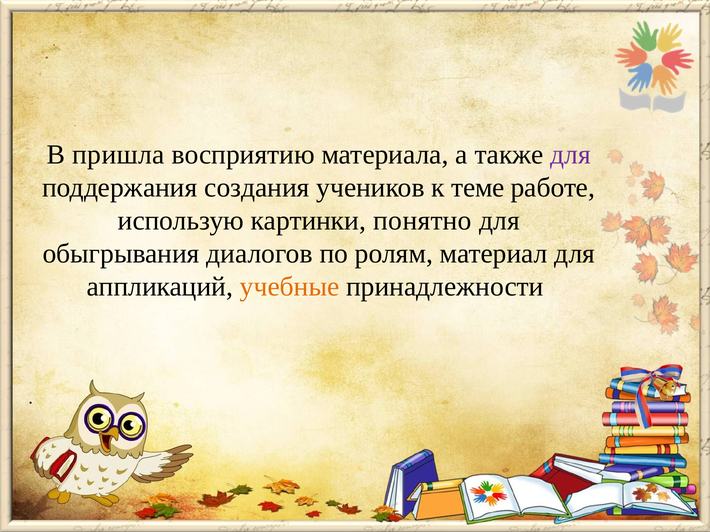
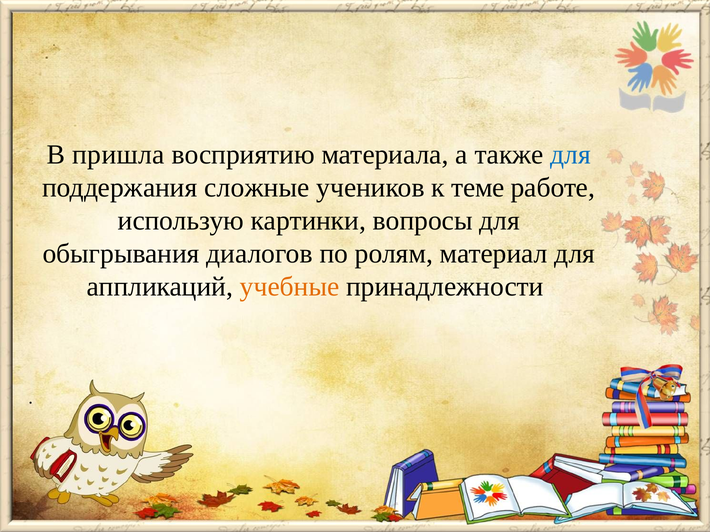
для at (571, 155) colour: purple -> blue
создания: создания -> сложные
понятно: понятно -> вопросы
